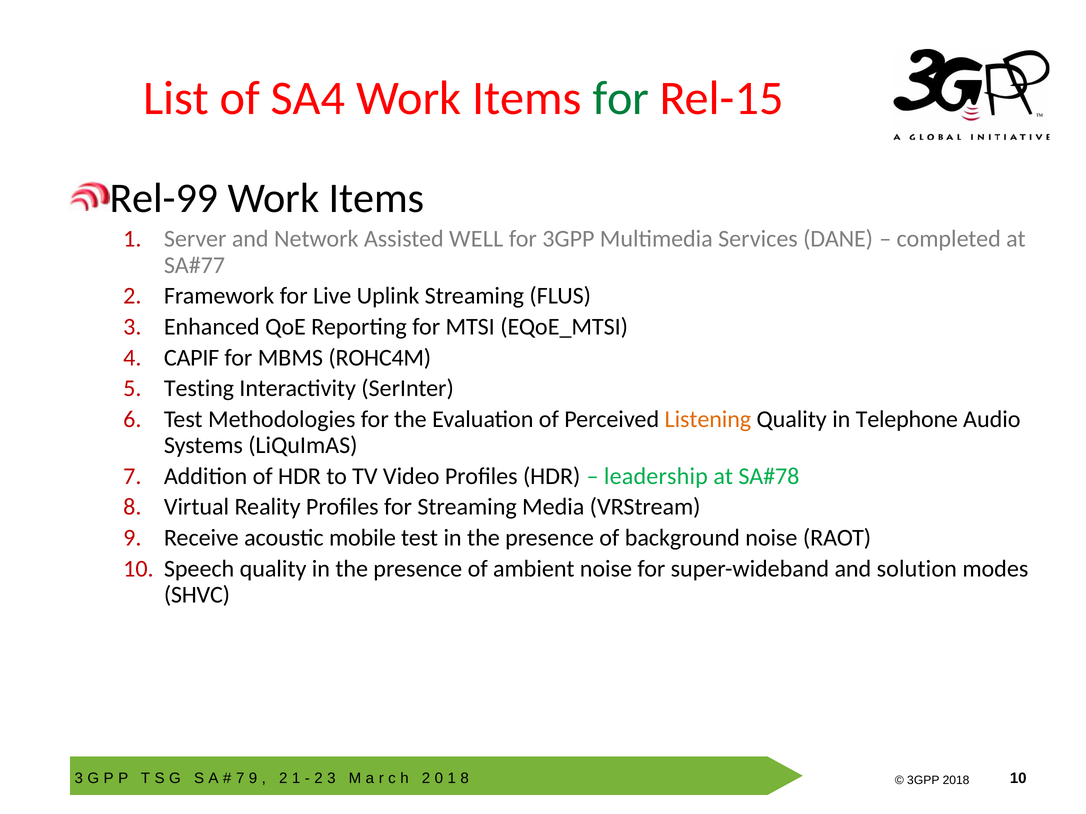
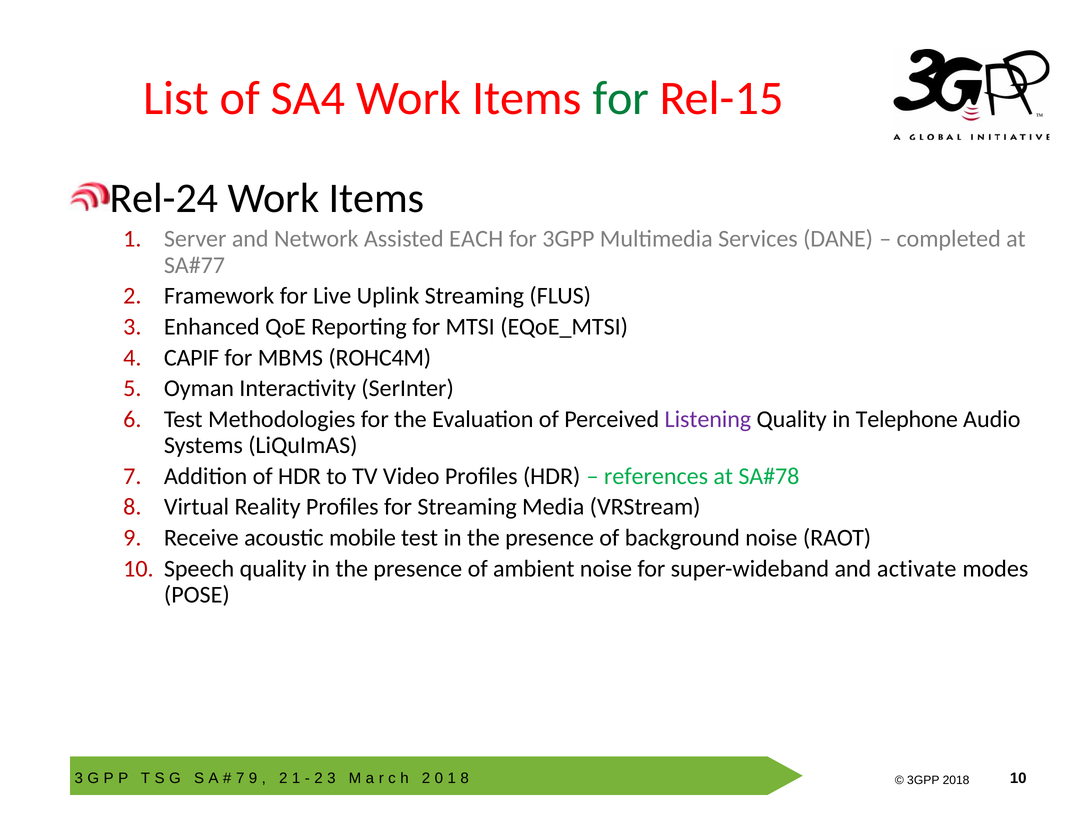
Rel-99: Rel-99 -> Rel-24
WELL: WELL -> EACH
Testing: Testing -> Oyman
Listening colour: orange -> purple
leadership: leadership -> references
solution: solution -> activate
SHVC: SHVC -> POSE
